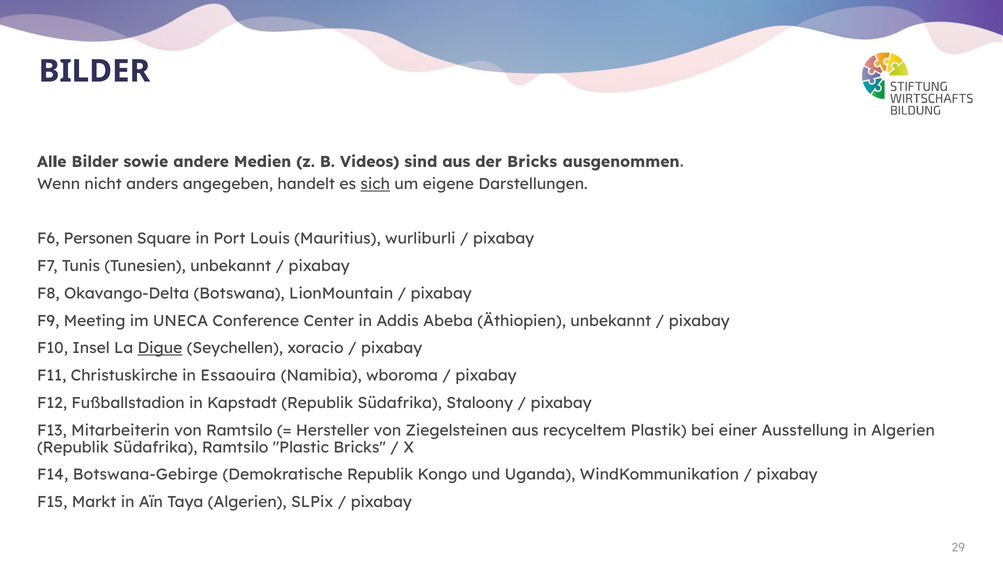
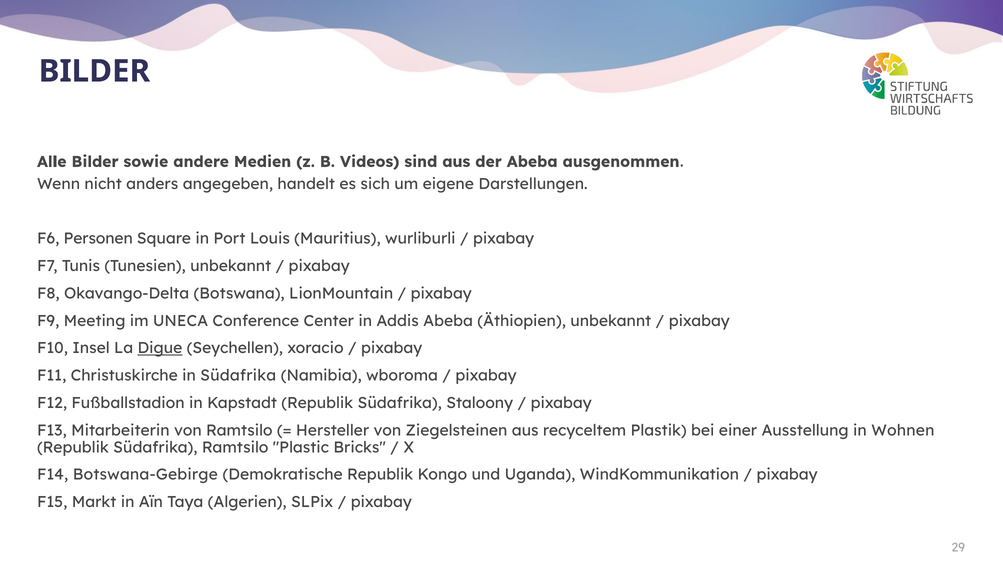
der Bricks: Bricks -> Abeba
sich underline: present -> none
in Essaouira: Essaouira -> Südafrika
in Algerien: Algerien -> Wohnen
